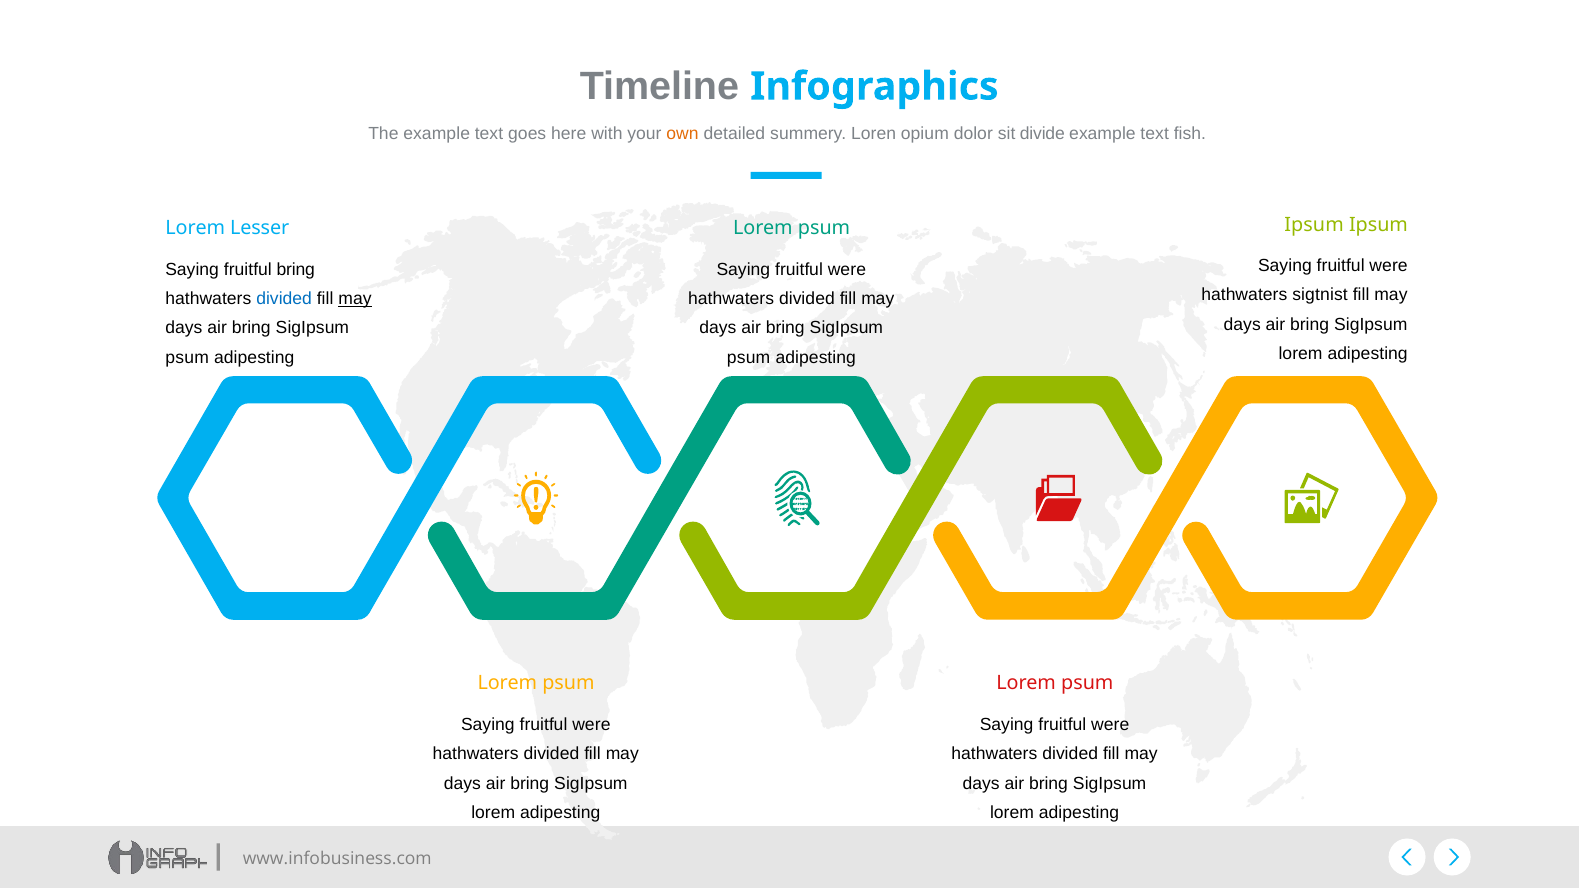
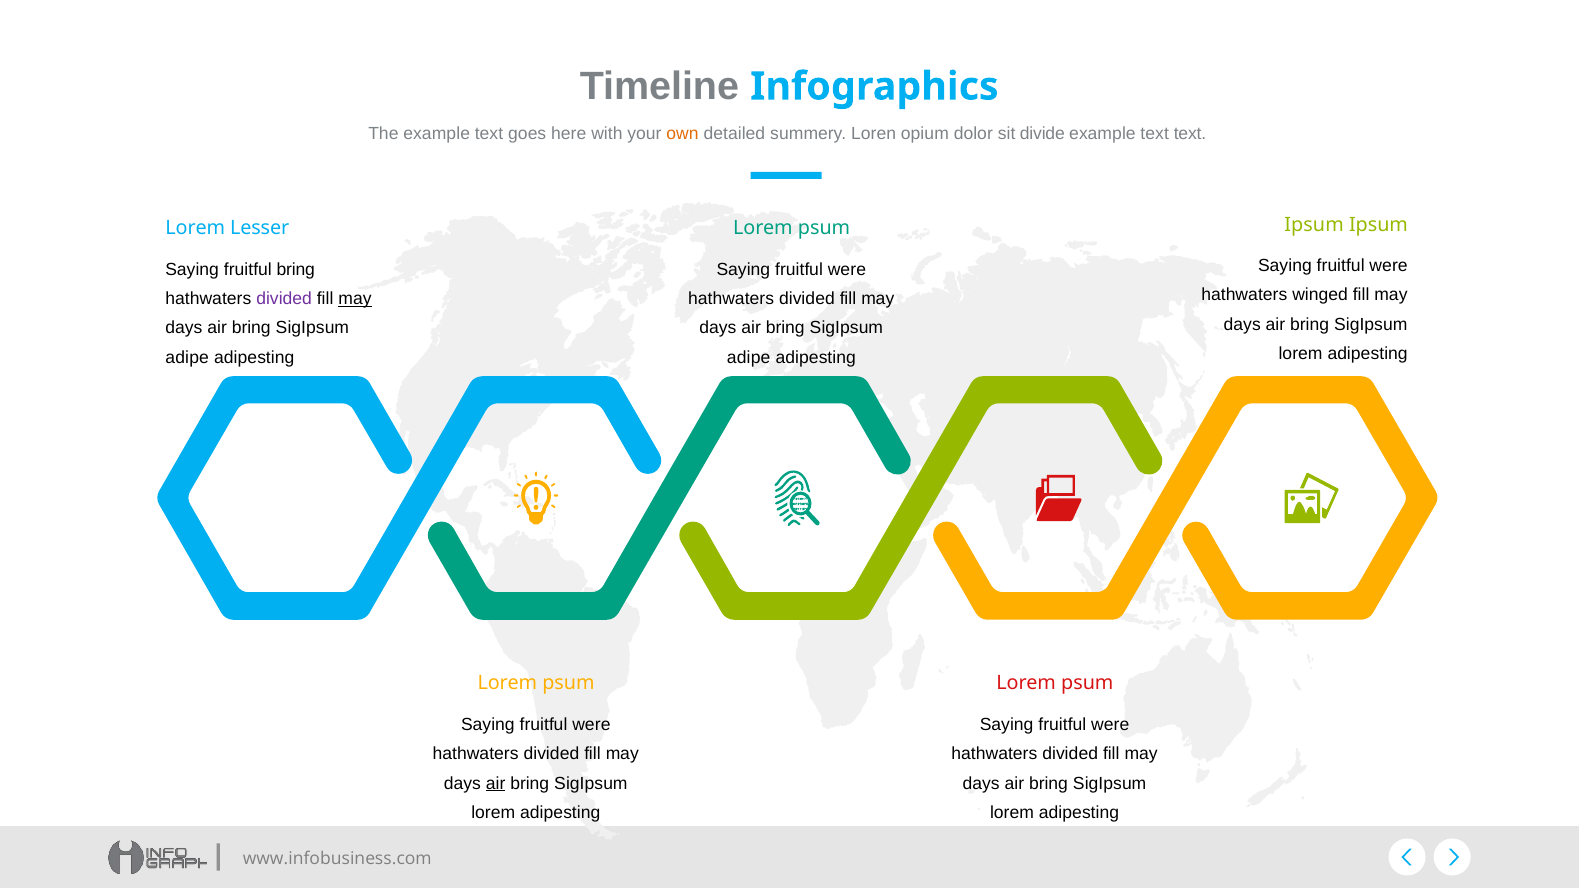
text fish: fish -> text
sigtnist: sigtnist -> winged
divided at (284, 299) colour: blue -> purple
psum at (187, 358): psum -> adipe
psum at (749, 358): psum -> adipe
air at (496, 783) underline: none -> present
